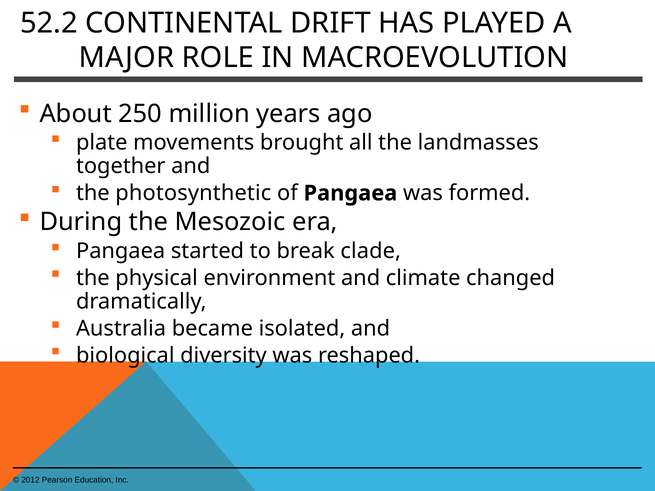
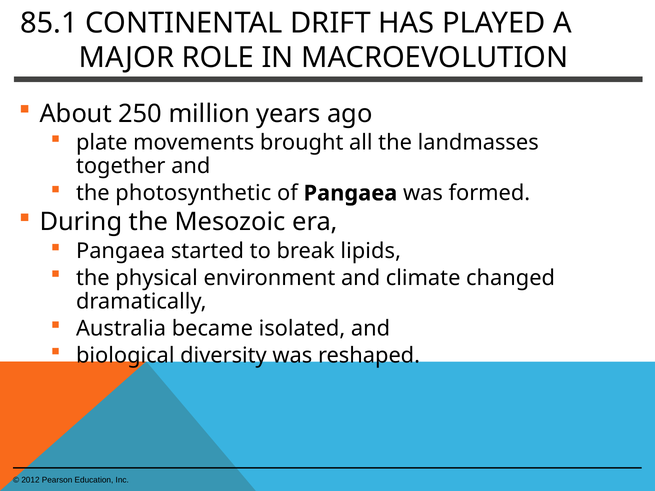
52.2: 52.2 -> 85.1
clade: clade -> lipids
